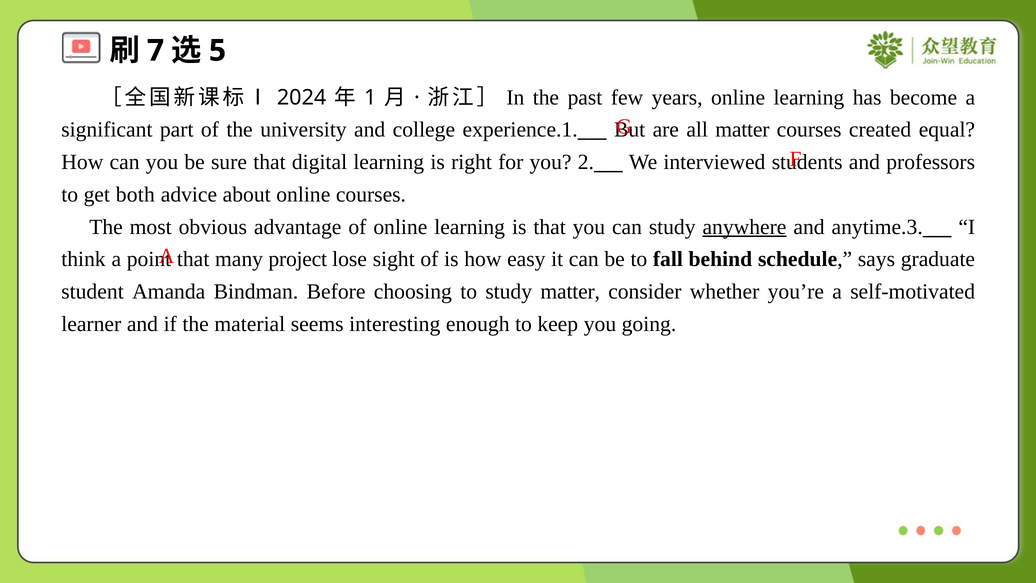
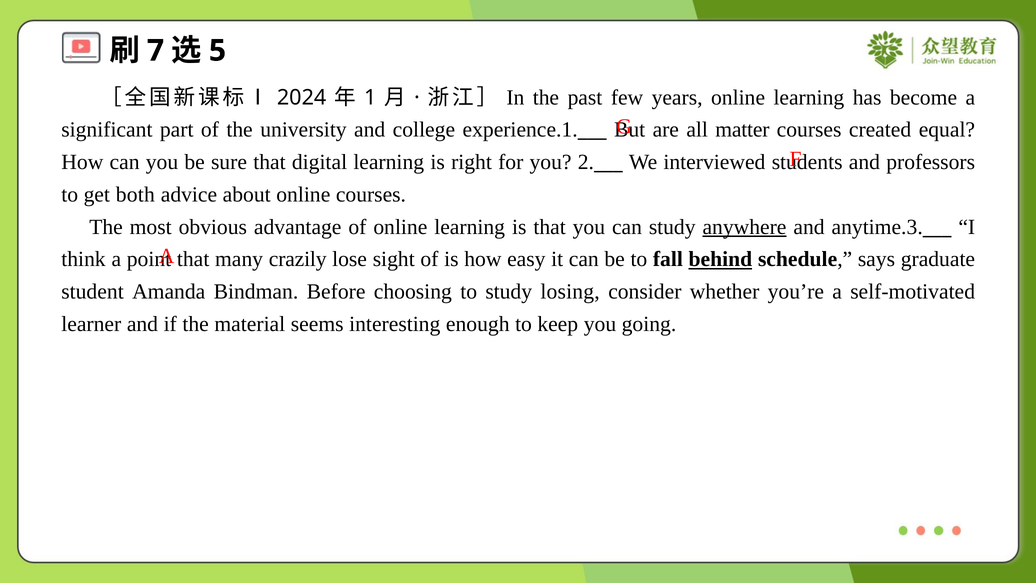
project: project -> crazily
behind underline: none -> present
study matter: matter -> losing
